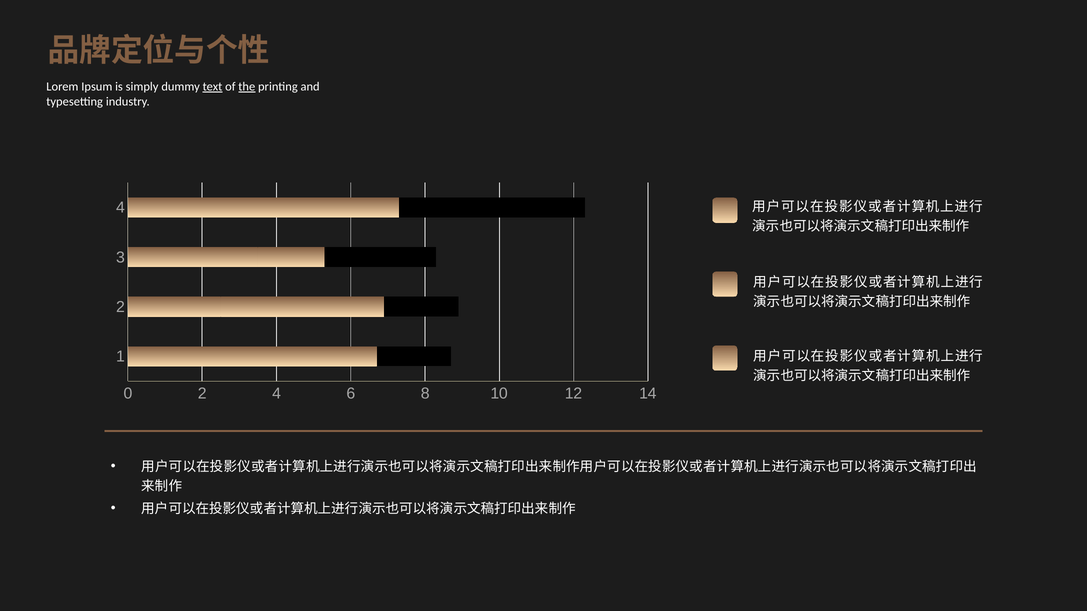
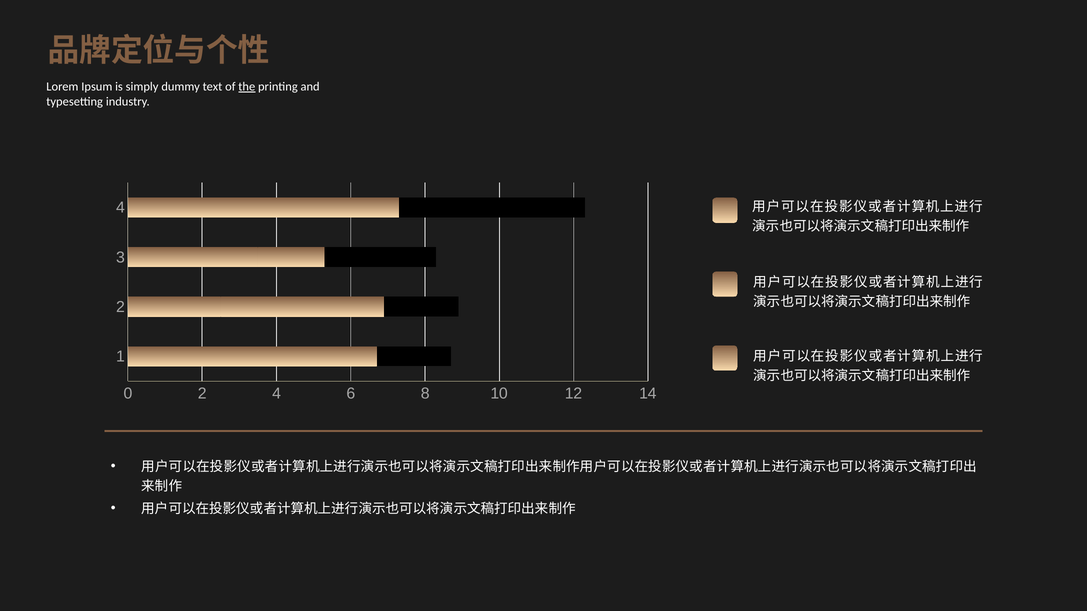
text underline: present -> none
